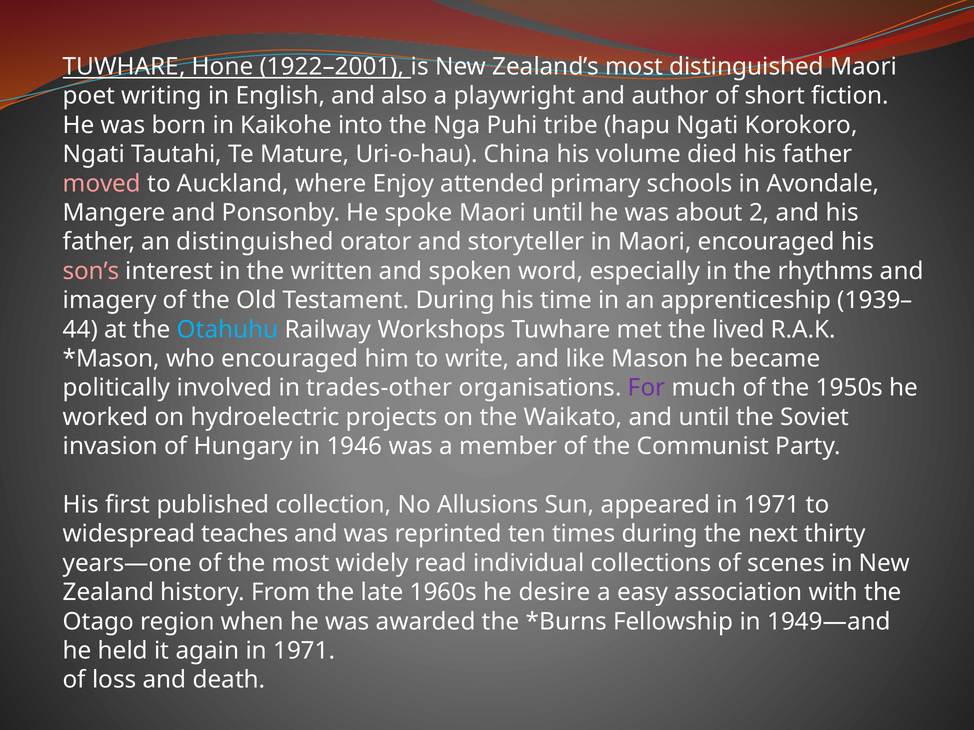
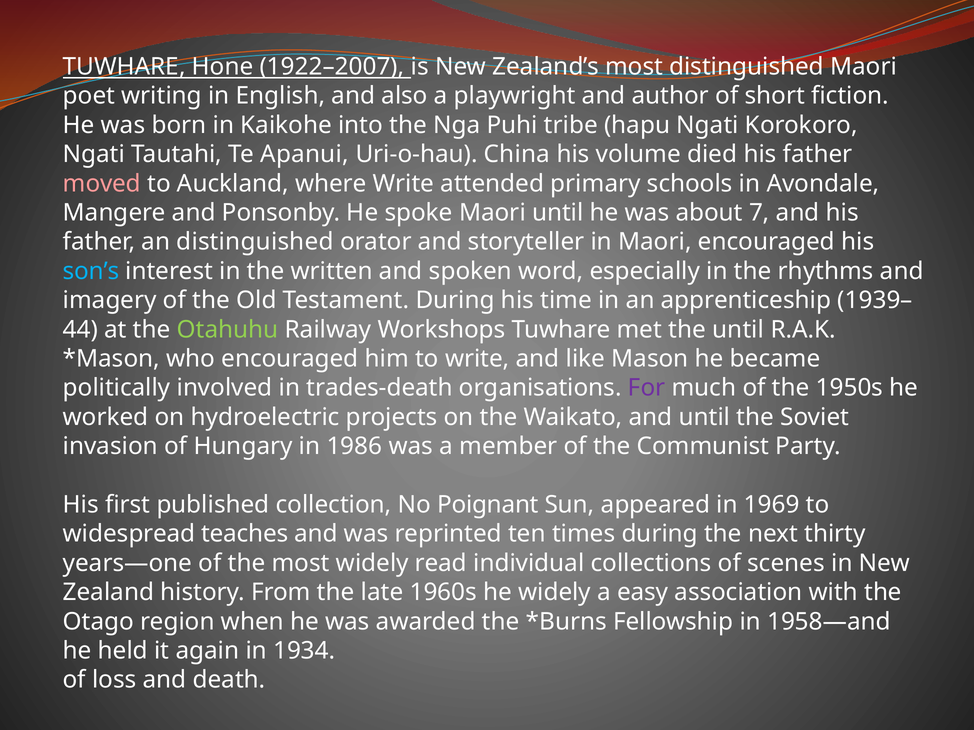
1922–2001: 1922–2001 -> 1922–2007
Mature: Mature -> Apanui
where Enjoy: Enjoy -> Write
2: 2 -> 7
son’s colour: pink -> light blue
Otahuhu colour: light blue -> light green
the lived: lived -> until
trades-other: trades-other -> trades-death
1946: 1946 -> 1986
Allusions: Allusions -> Poignant
appeared in 1971: 1971 -> 1969
he desire: desire -> widely
1949—and: 1949—and -> 1958—and
again in 1971: 1971 -> 1934
